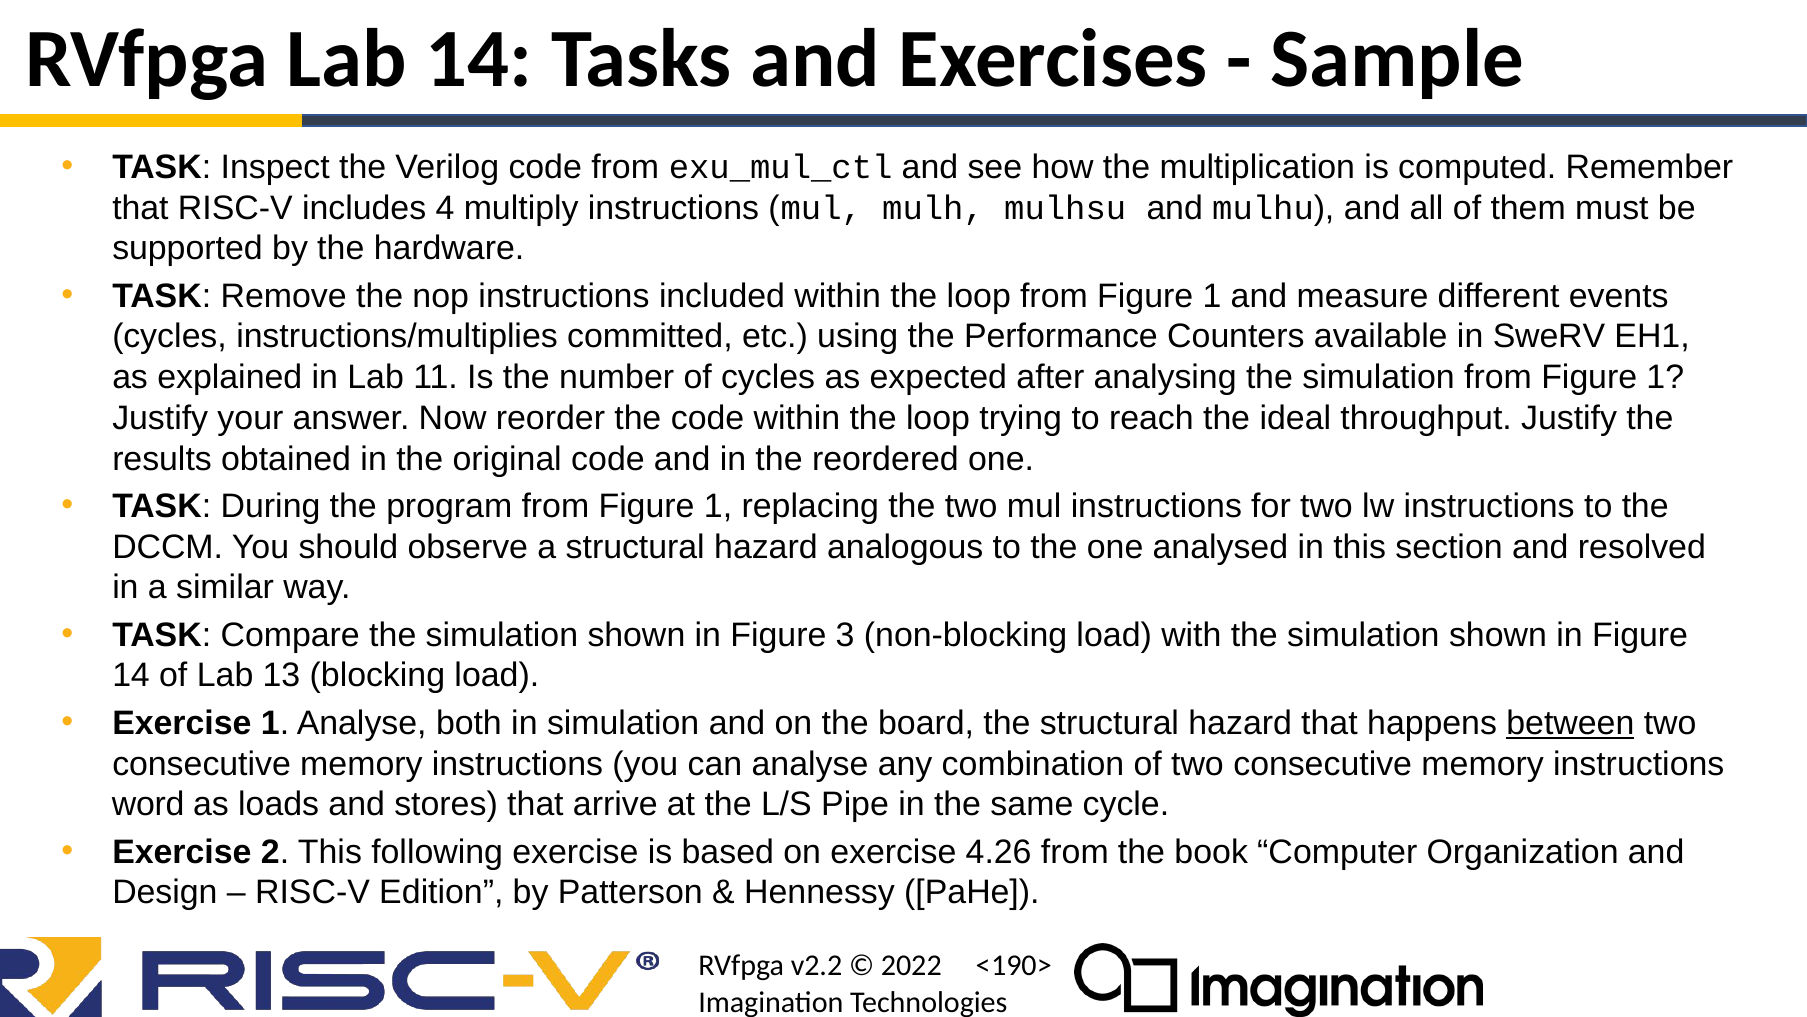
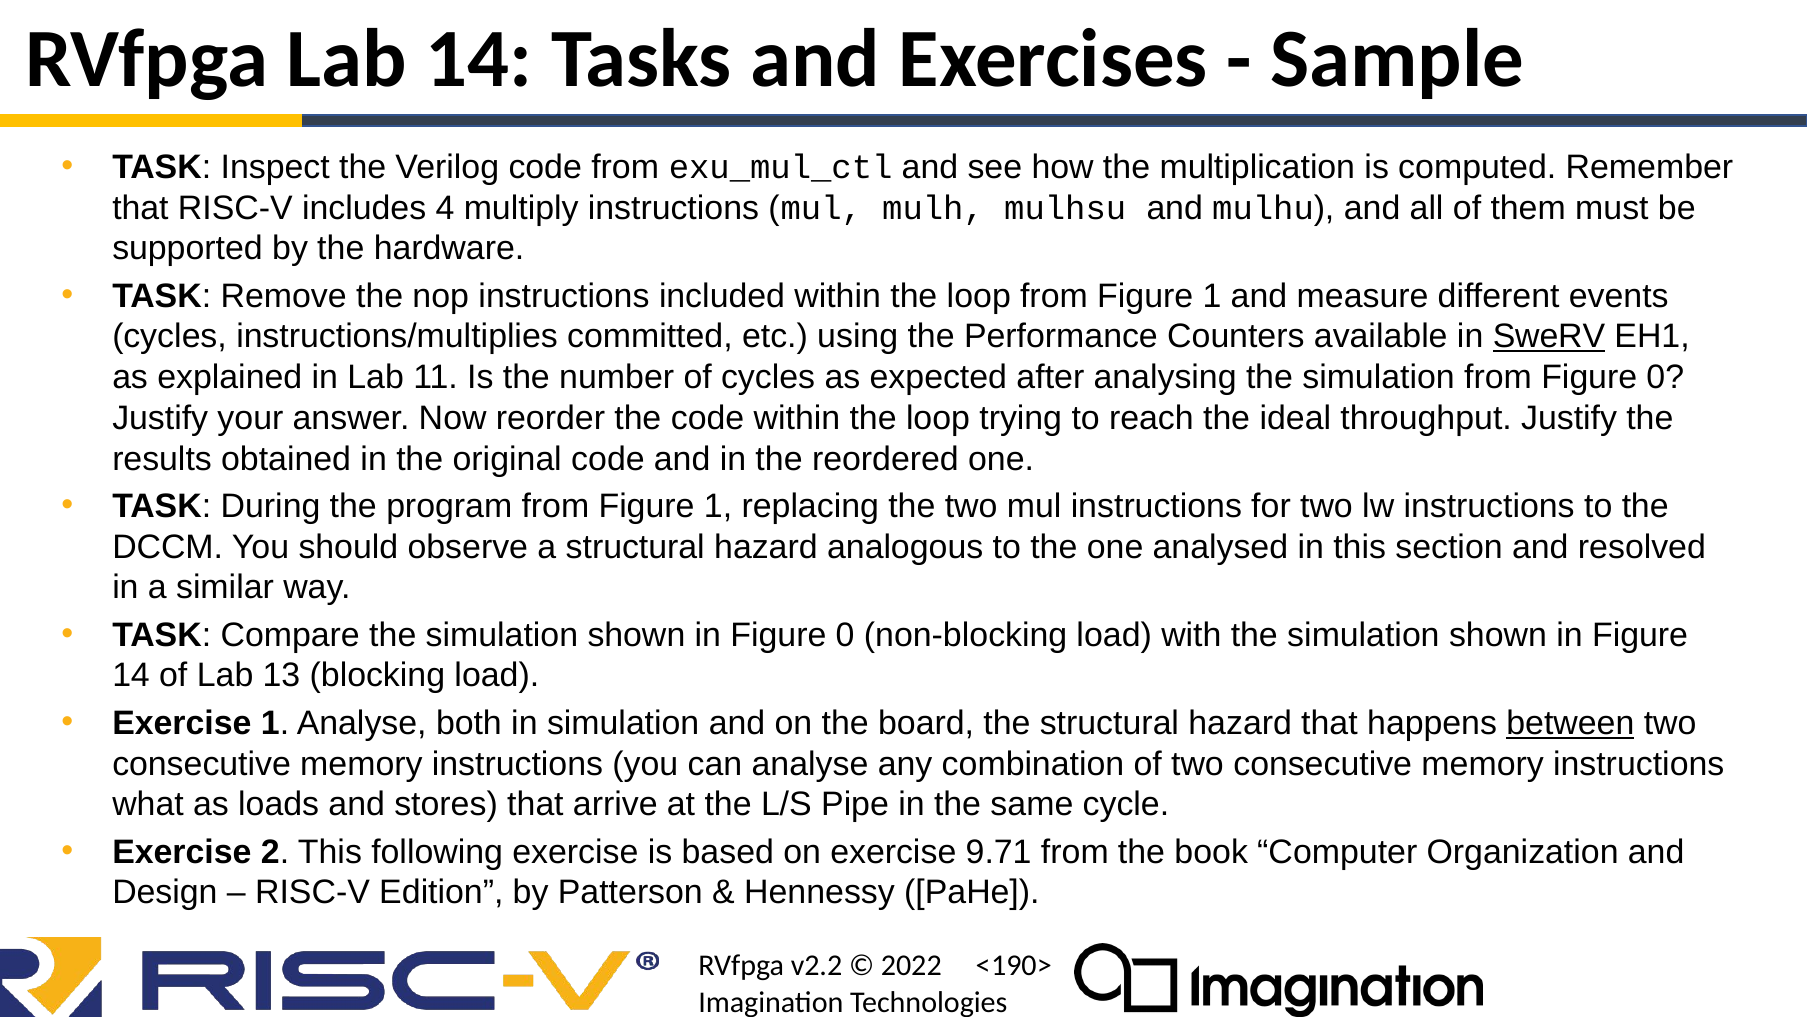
SweRV underline: none -> present
simulation from Figure 1: 1 -> 0
in Figure 3: 3 -> 0
word: word -> what
4.26: 4.26 -> 9.71
